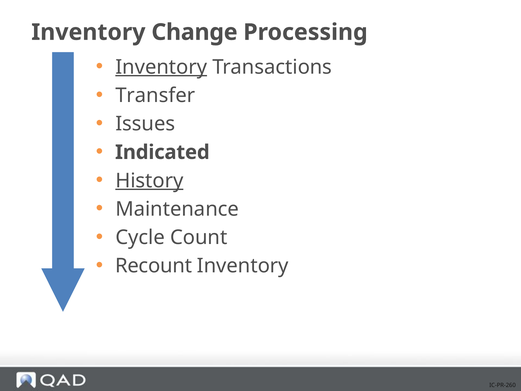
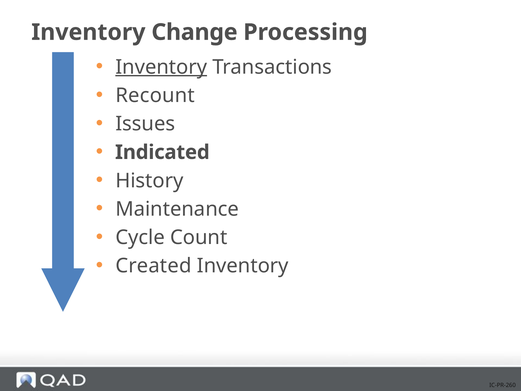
Transfer: Transfer -> Recount
History underline: present -> none
Recount: Recount -> Created
